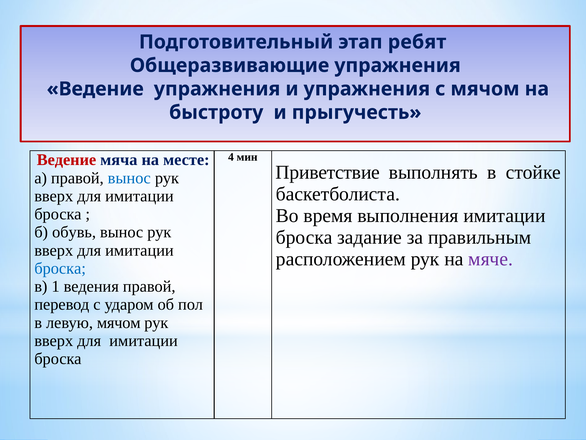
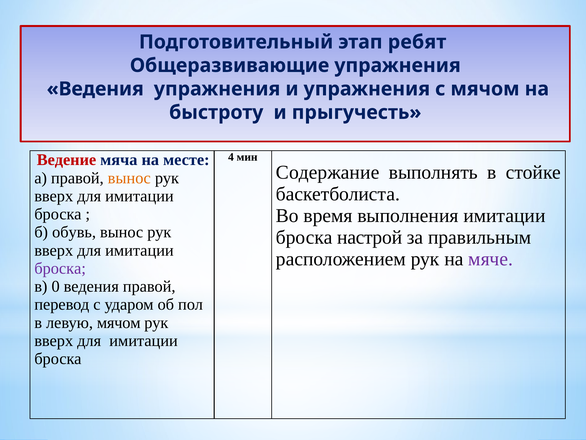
Ведение at (95, 89): Ведение -> Ведения
Приветствие: Приветствие -> Содержание
вынос at (129, 178) colour: blue -> orange
задание: задание -> настрой
броска at (60, 268) colour: blue -> purple
1: 1 -> 0
